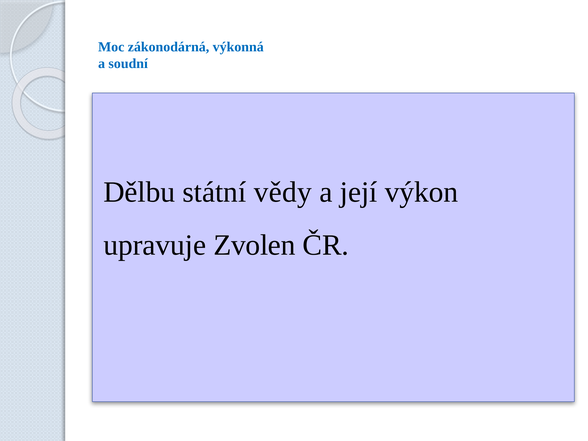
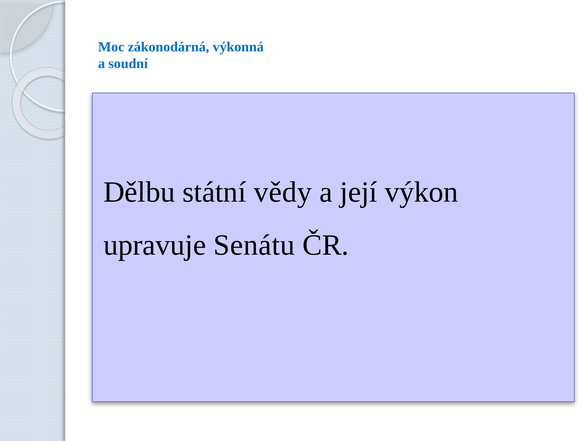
Zvolen: Zvolen -> Senátu
